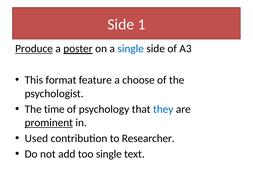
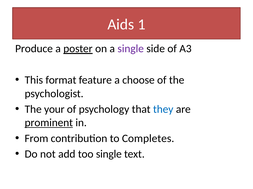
Side at (121, 24): Side -> Aids
Produce underline: present -> none
single at (131, 49) colour: blue -> purple
time: time -> your
Used: Used -> From
Researcher: Researcher -> Completes
